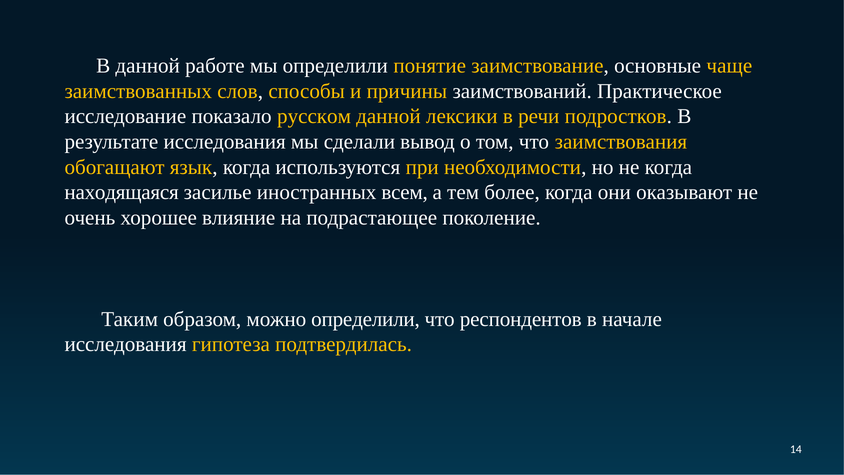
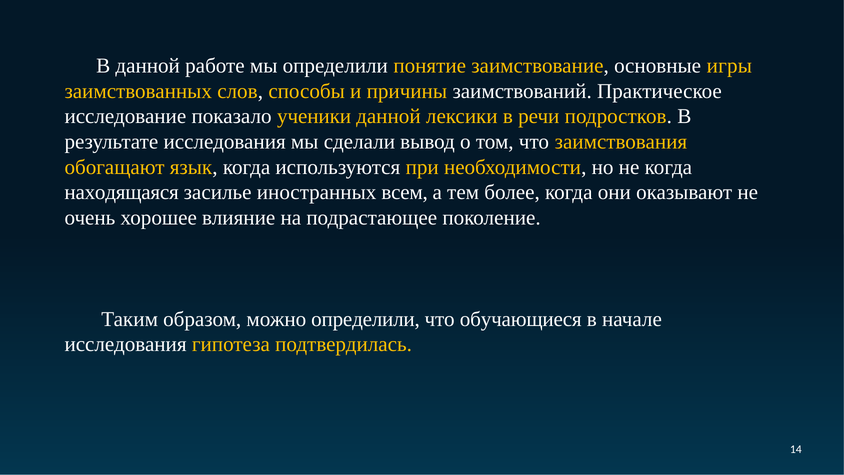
чаще: чаще -> игры
русском: русском -> ученики
респондентов: респондентов -> обучающиеся
